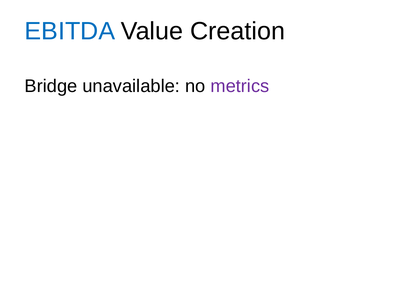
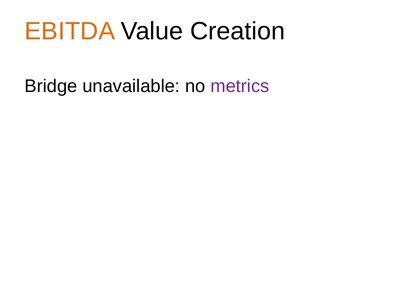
EBITDA colour: blue -> orange
